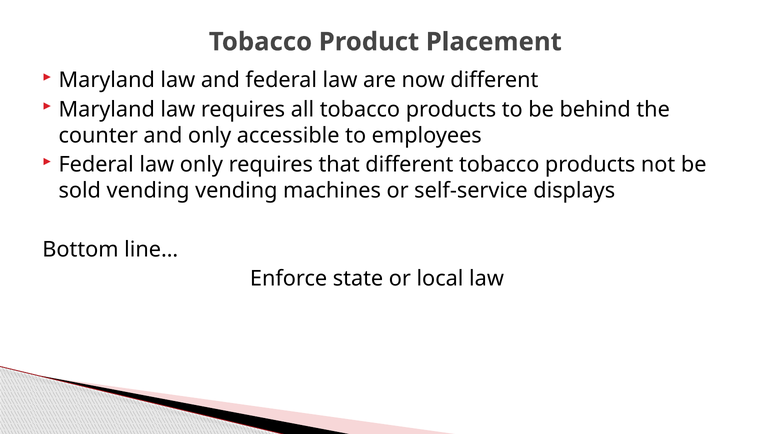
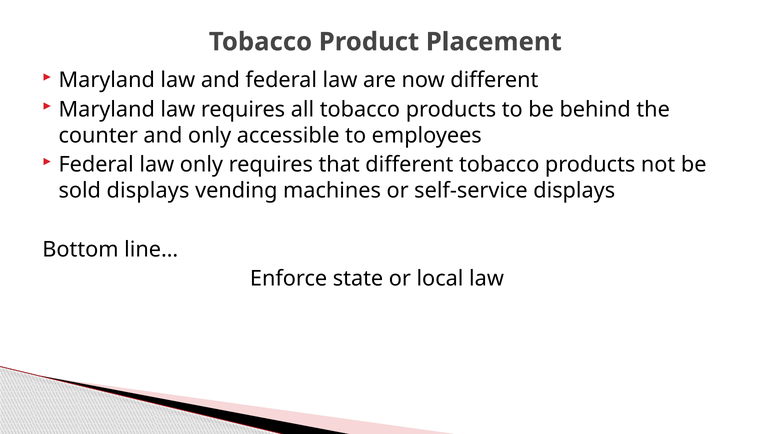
sold vending: vending -> displays
